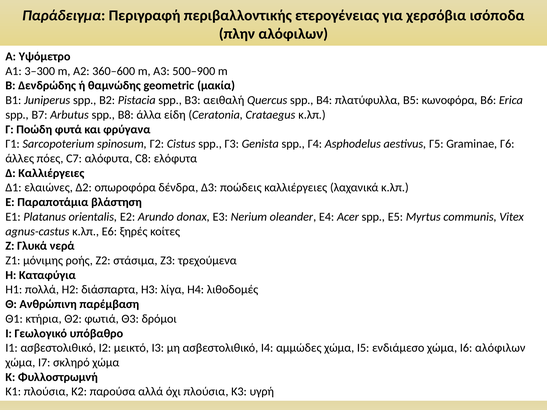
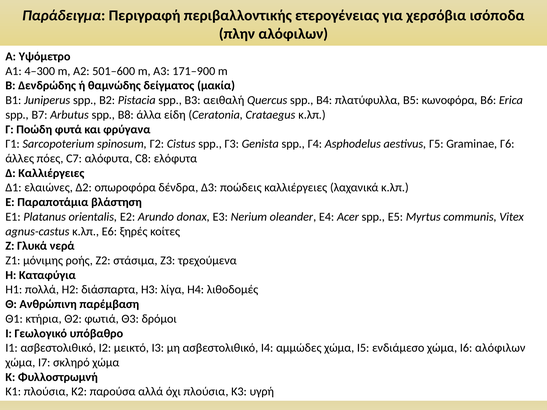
3–300: 3–300 -> 4–300
360–600: 360–600 -> 501–600
500–900: 500–900 -> 171–900
geometric: geometric -> δείγματος
